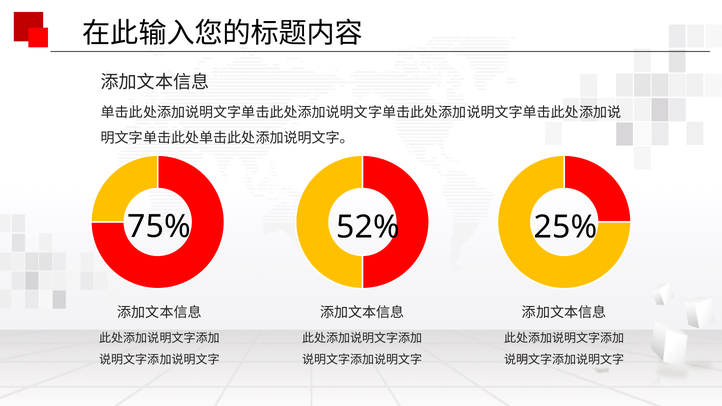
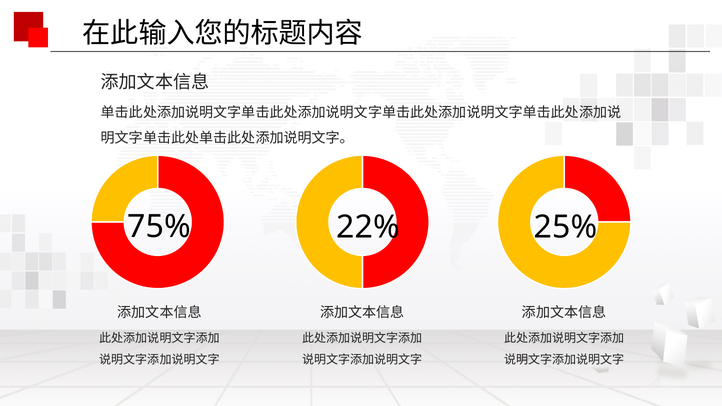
52%: 52% -> 22%
